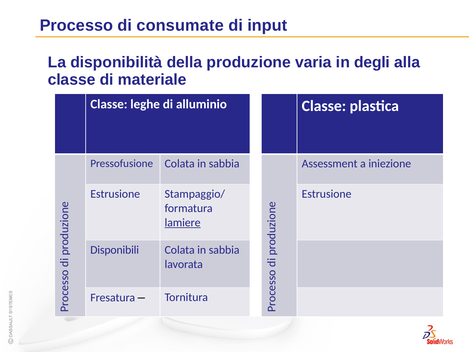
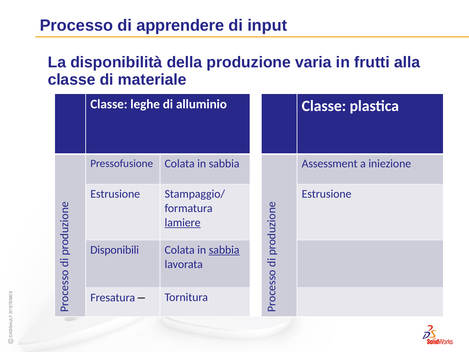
consumate: consumate -> apprendere
degli: degli -> frutti
sabbia at (224, 250) underline: none -> present
